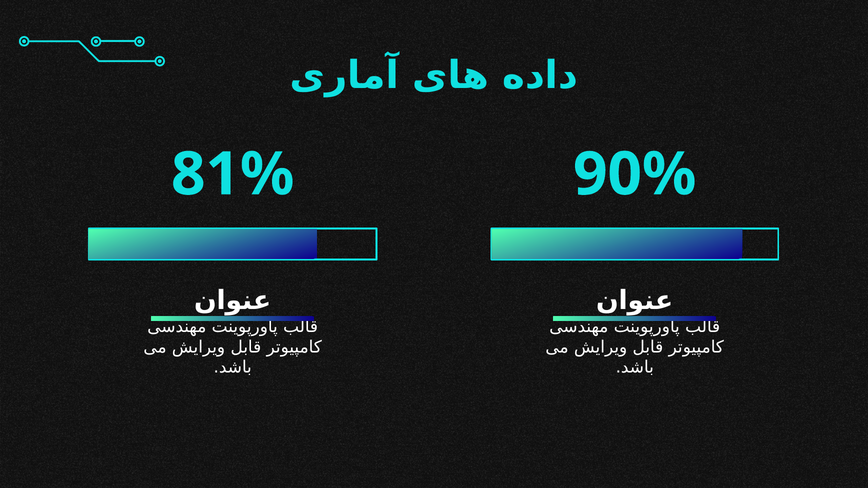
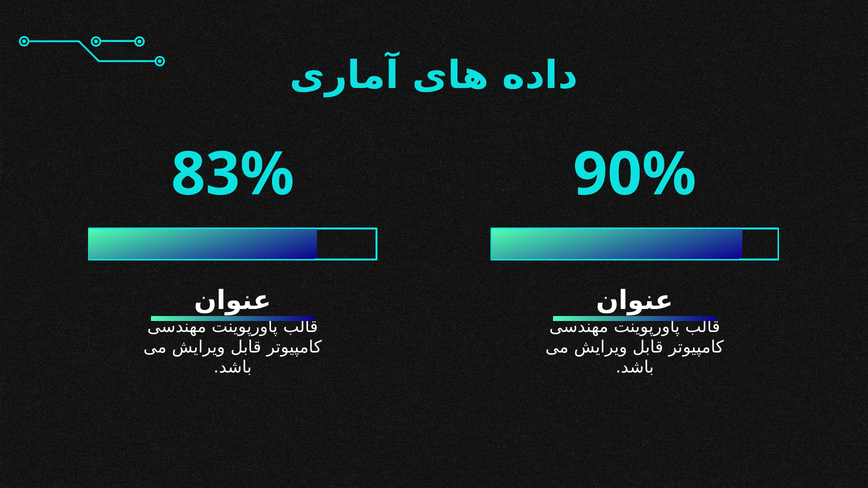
81%: 81% -> 83%
